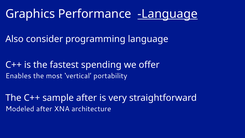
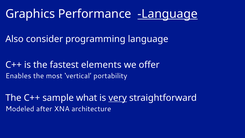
spending: spending -> elements
sample after: after -> what
very underline: none -> present
